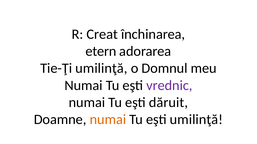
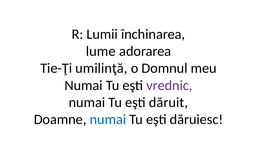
Creat: Creat -> Lumii
etern: etern -> lume
numai at (108, 120) colour: orange -> blue
eşti umilinţă: umilinţă -> dăruiesc
